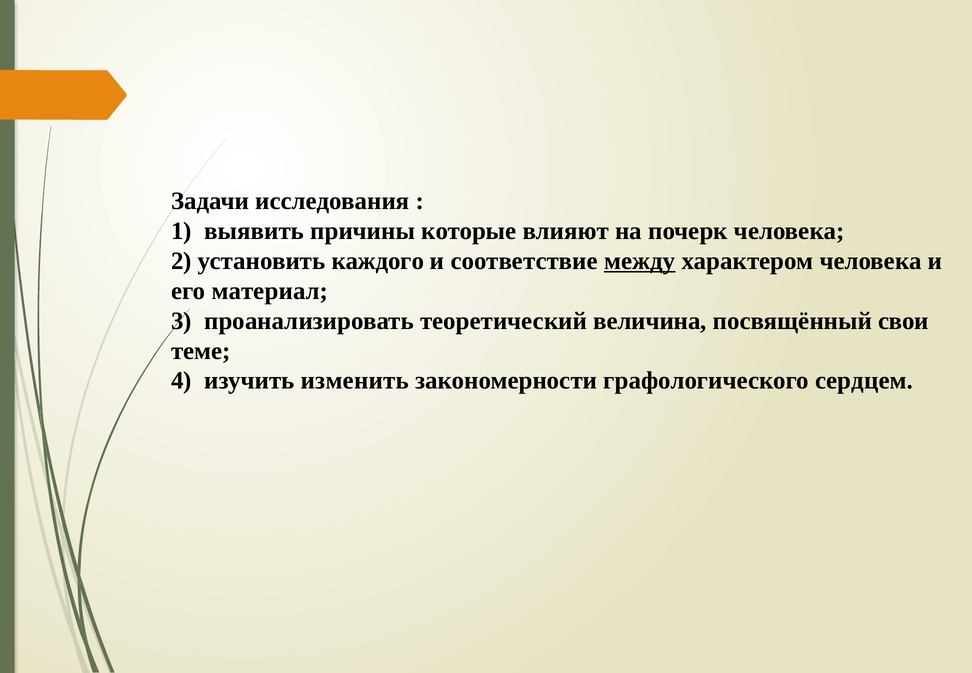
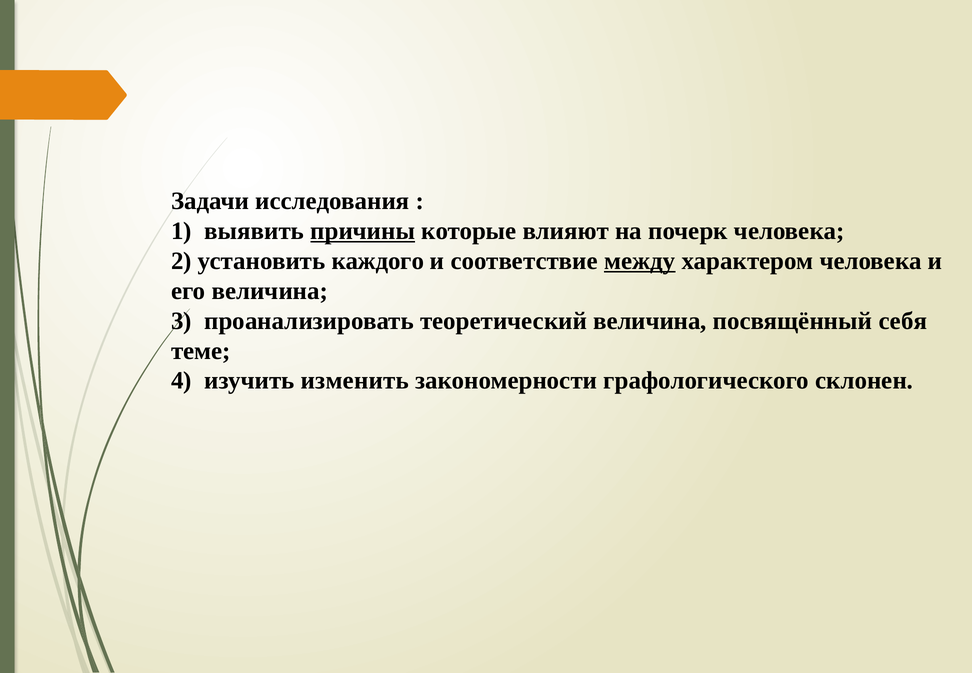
причины underline: none -> present
его материал: материал -> величина
свои: свои -> себя
сердцем: сердцем -> склонен
